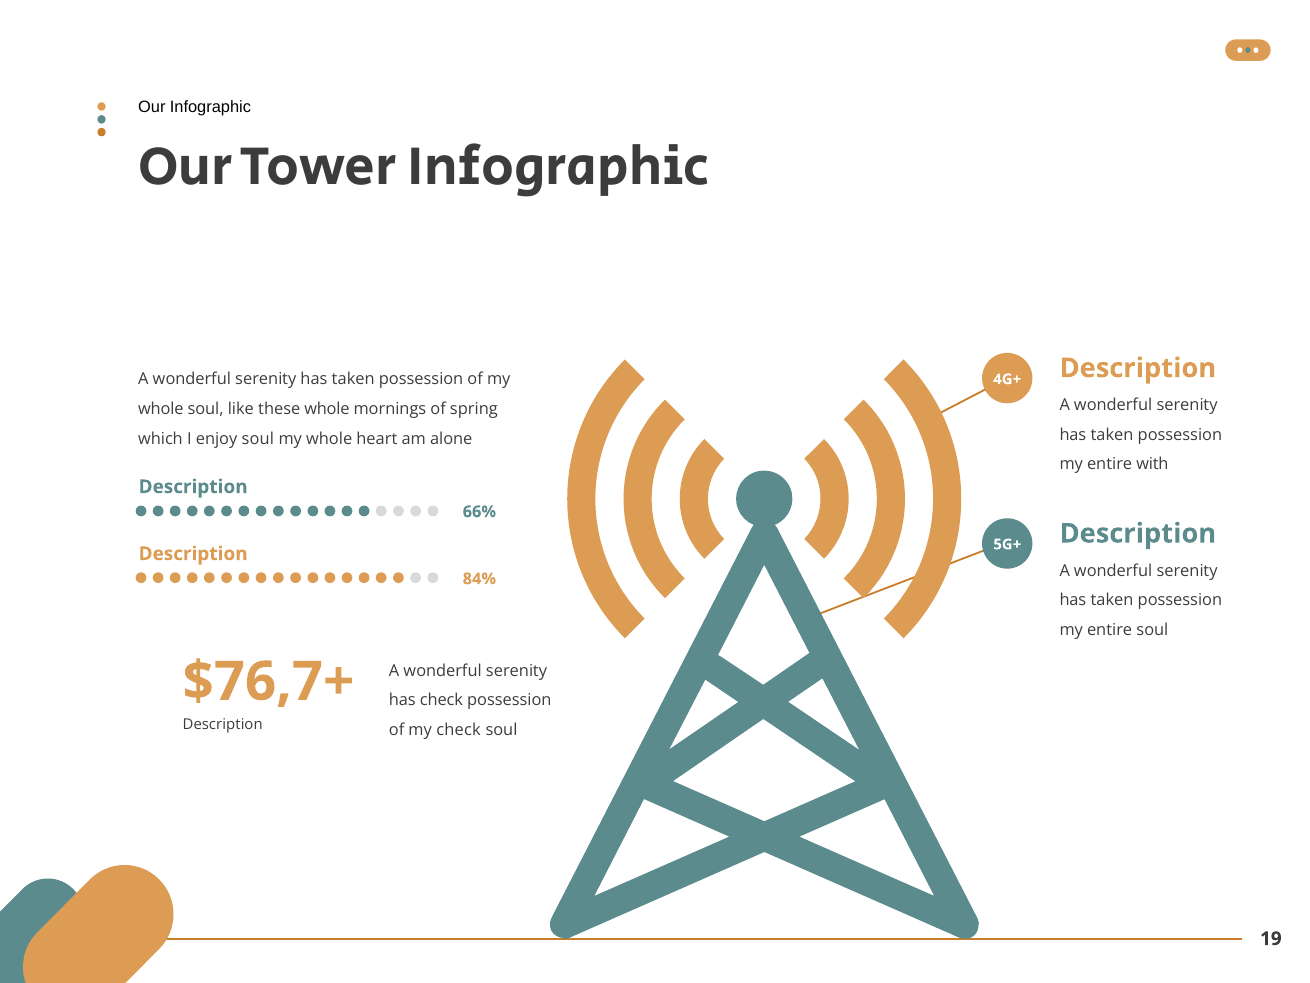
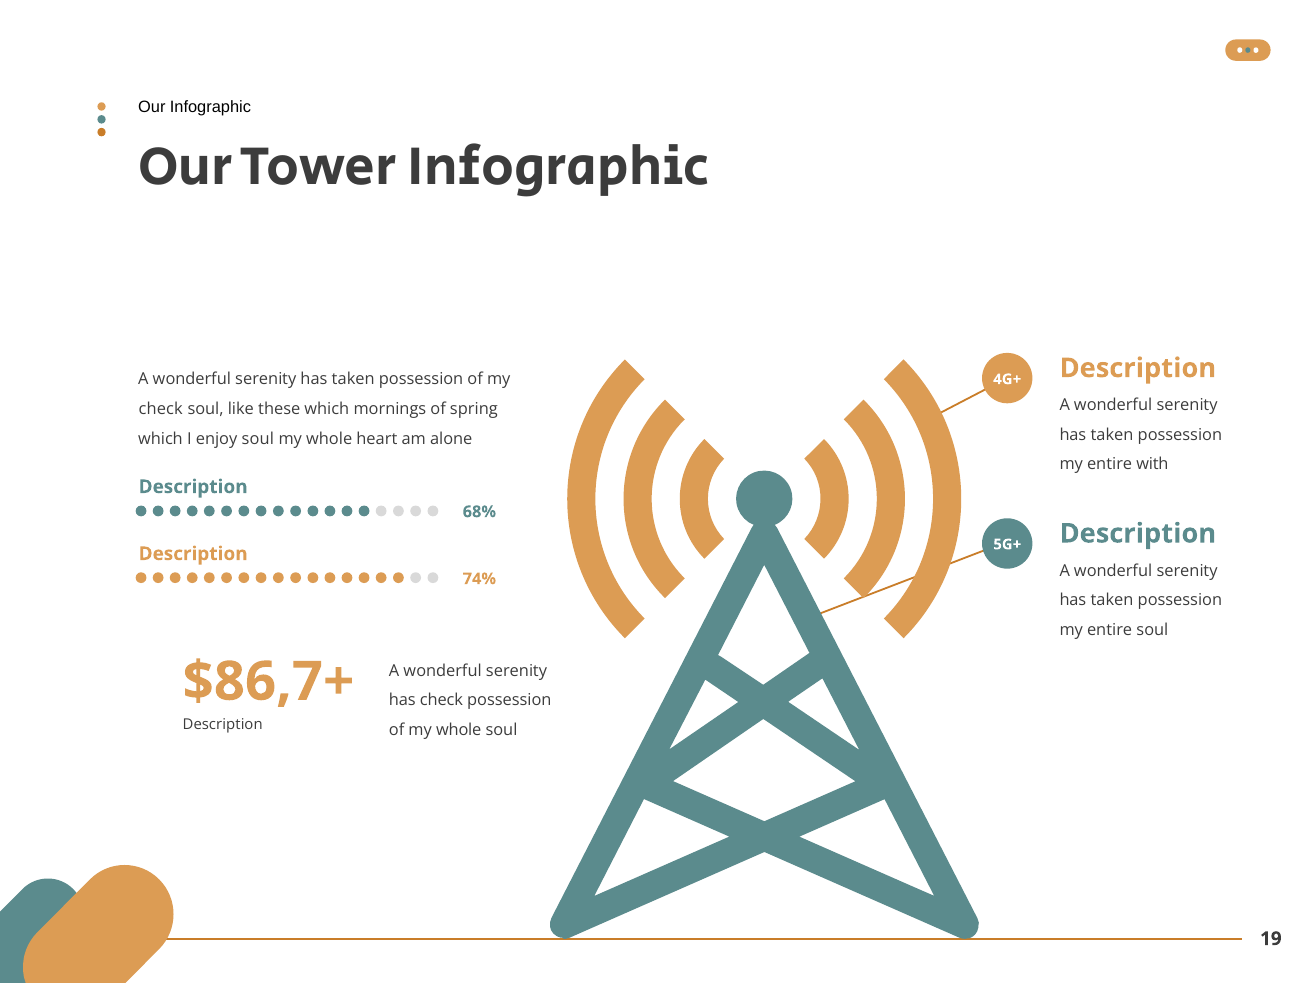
whole at (161, 409): whole -> check
these whole: whole -> which
66%: 66% -> 68%
84%: 84% -> 74%
$76,7+: $76,7+ -> $86,7+
of my check: check -> whole
